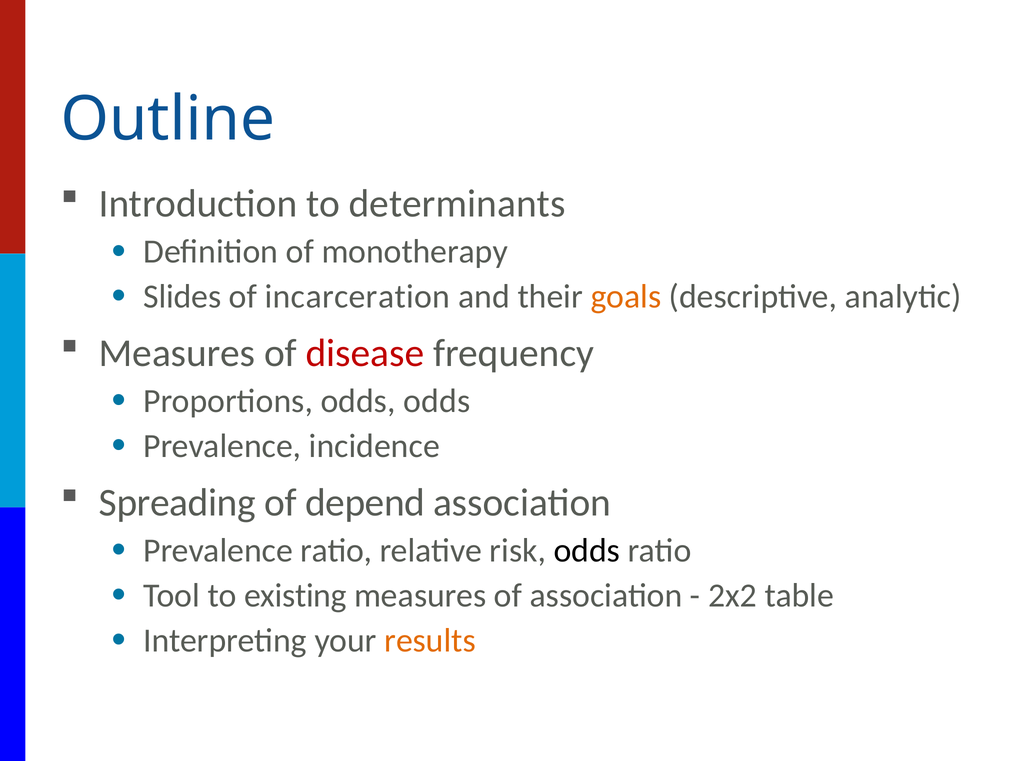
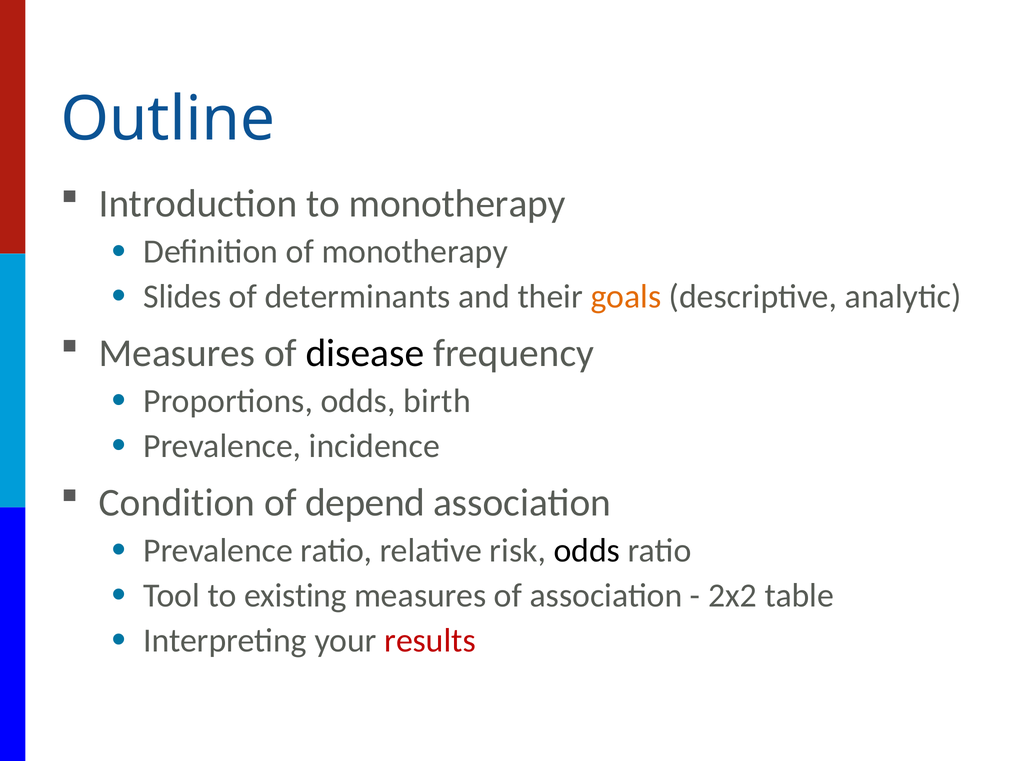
to determinants: determinants -> monotherapy
incarceration: incarceration -> determinants
disease colour: red -> black
odds odds: odds -> birth
Spreading: Spreading -> Condition
results colour: orange -> red
